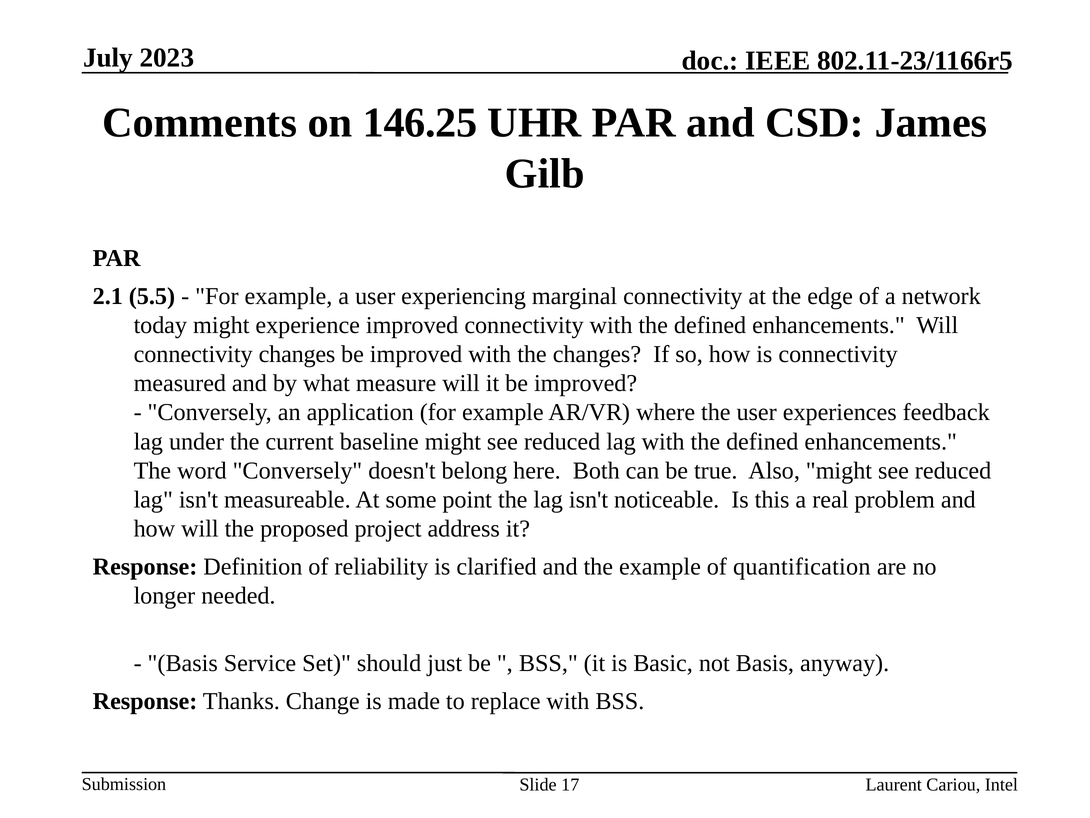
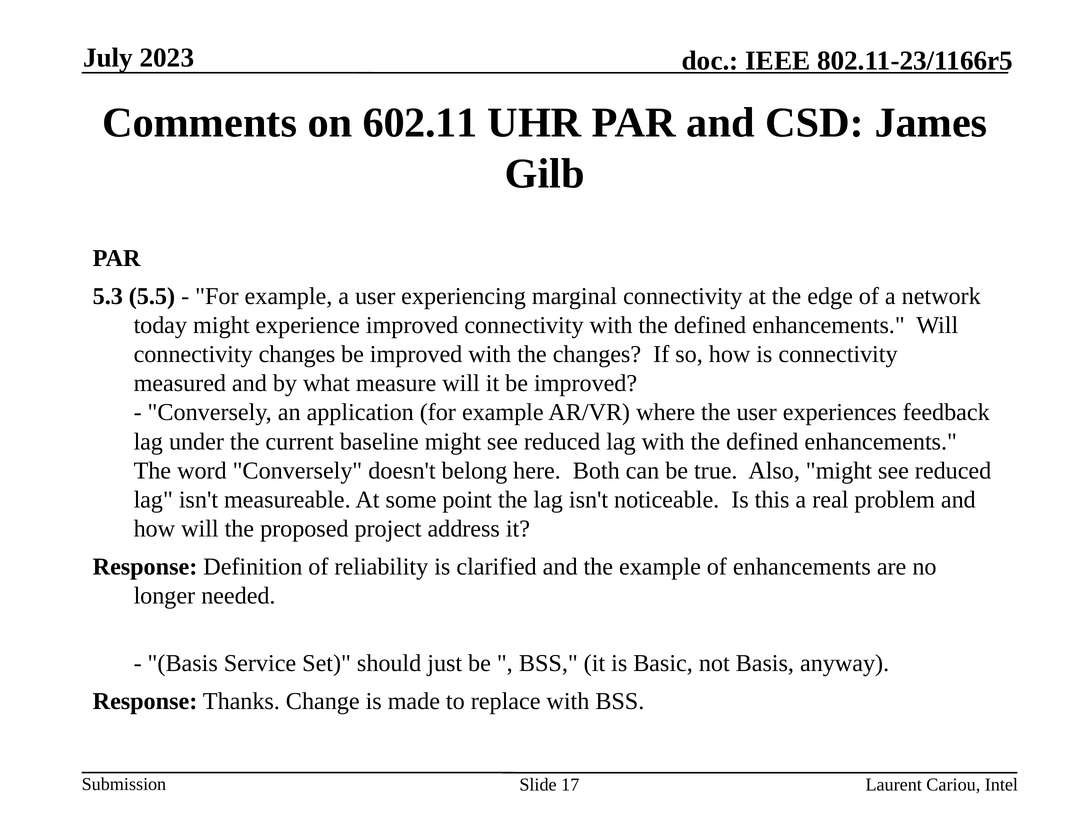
146.25: 146.25 -> 602.11
2.1: 2.1 -> 5.3
of quantification: quantification -> enhancements
